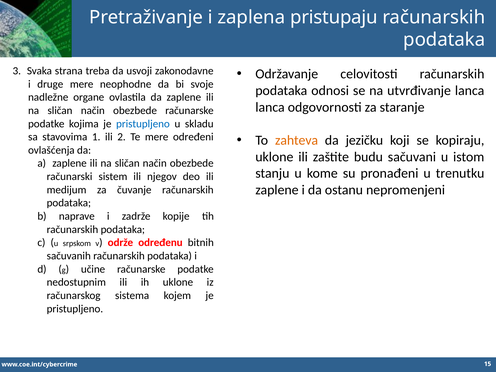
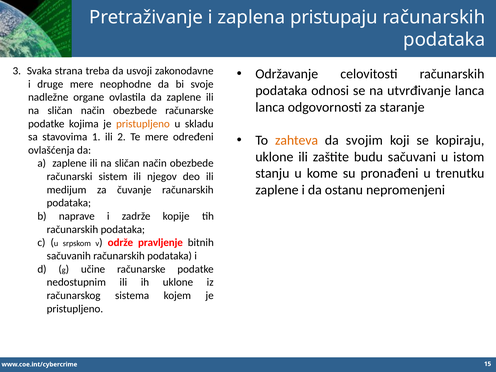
pristupljeno at (143, 124) colour: blue -> orange
jezičku: jezičku -> svojim
određenu: određenu -> pravljenje
